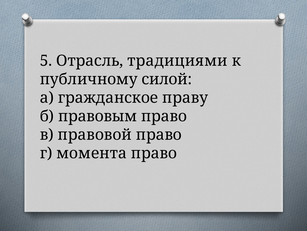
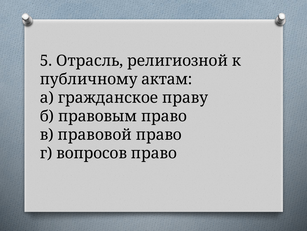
традициями: традициями -> религиозной
силой: силой -> актам
момента: момента -> вопросов
